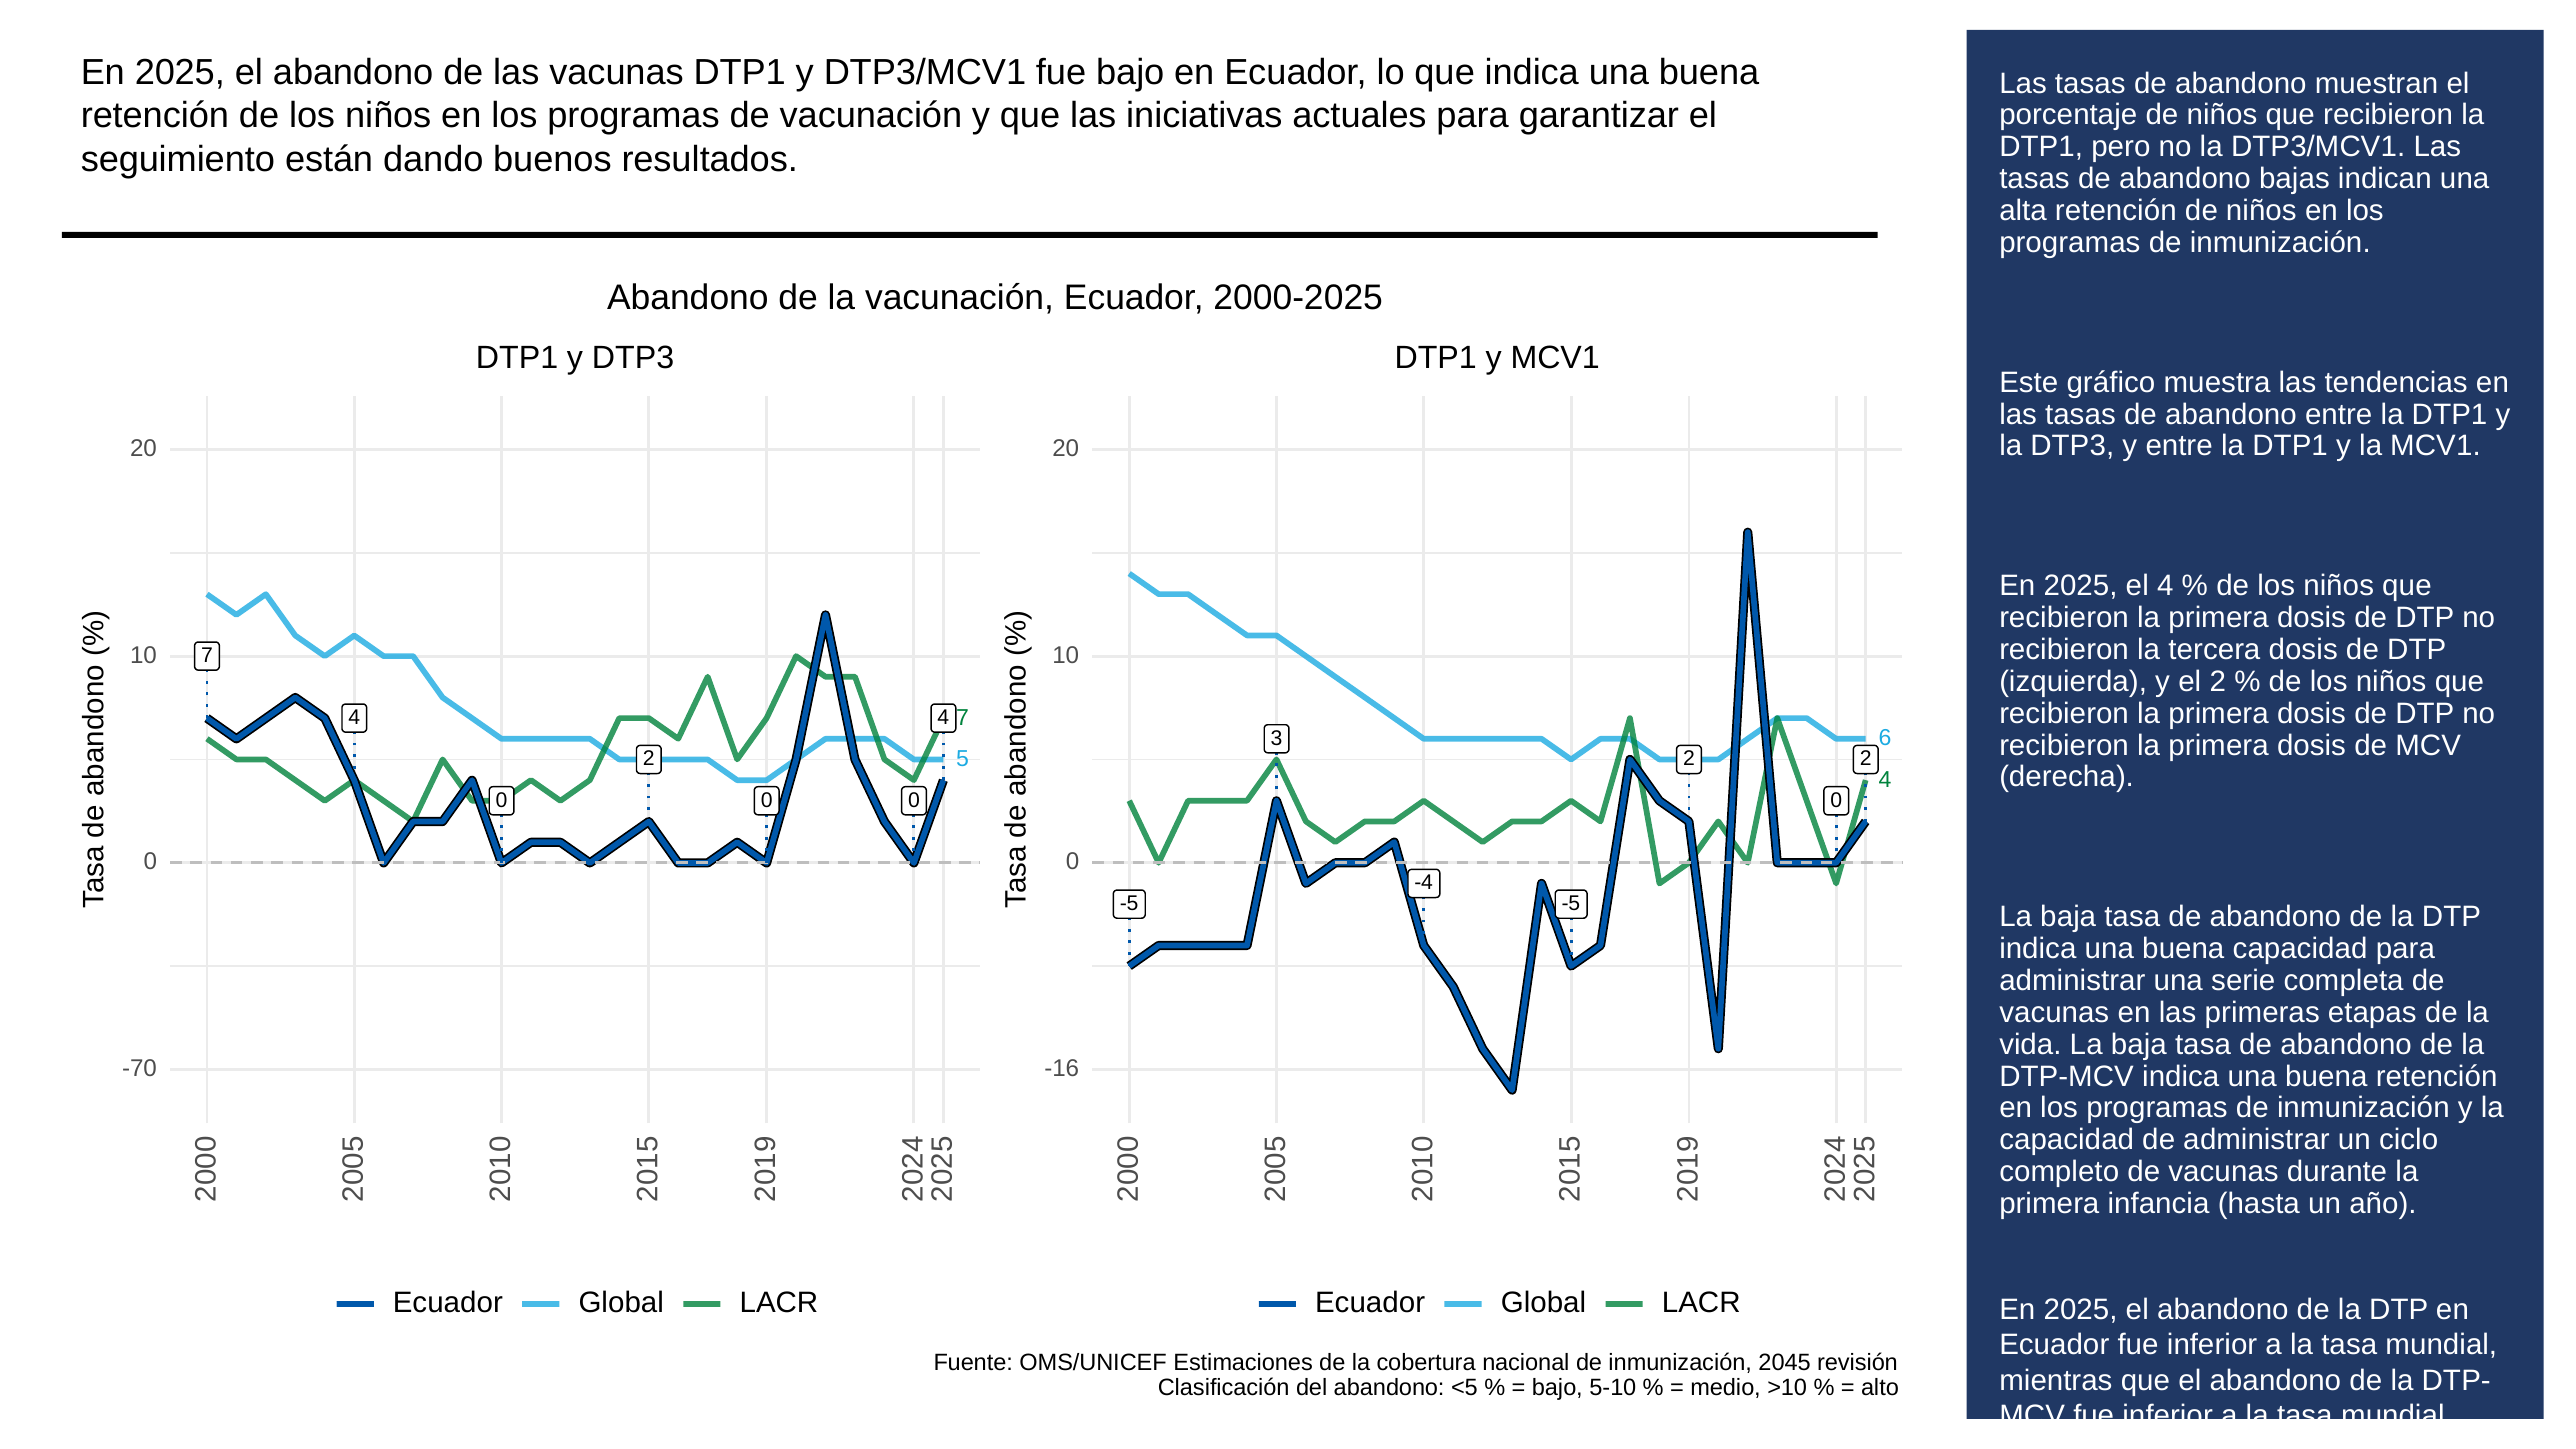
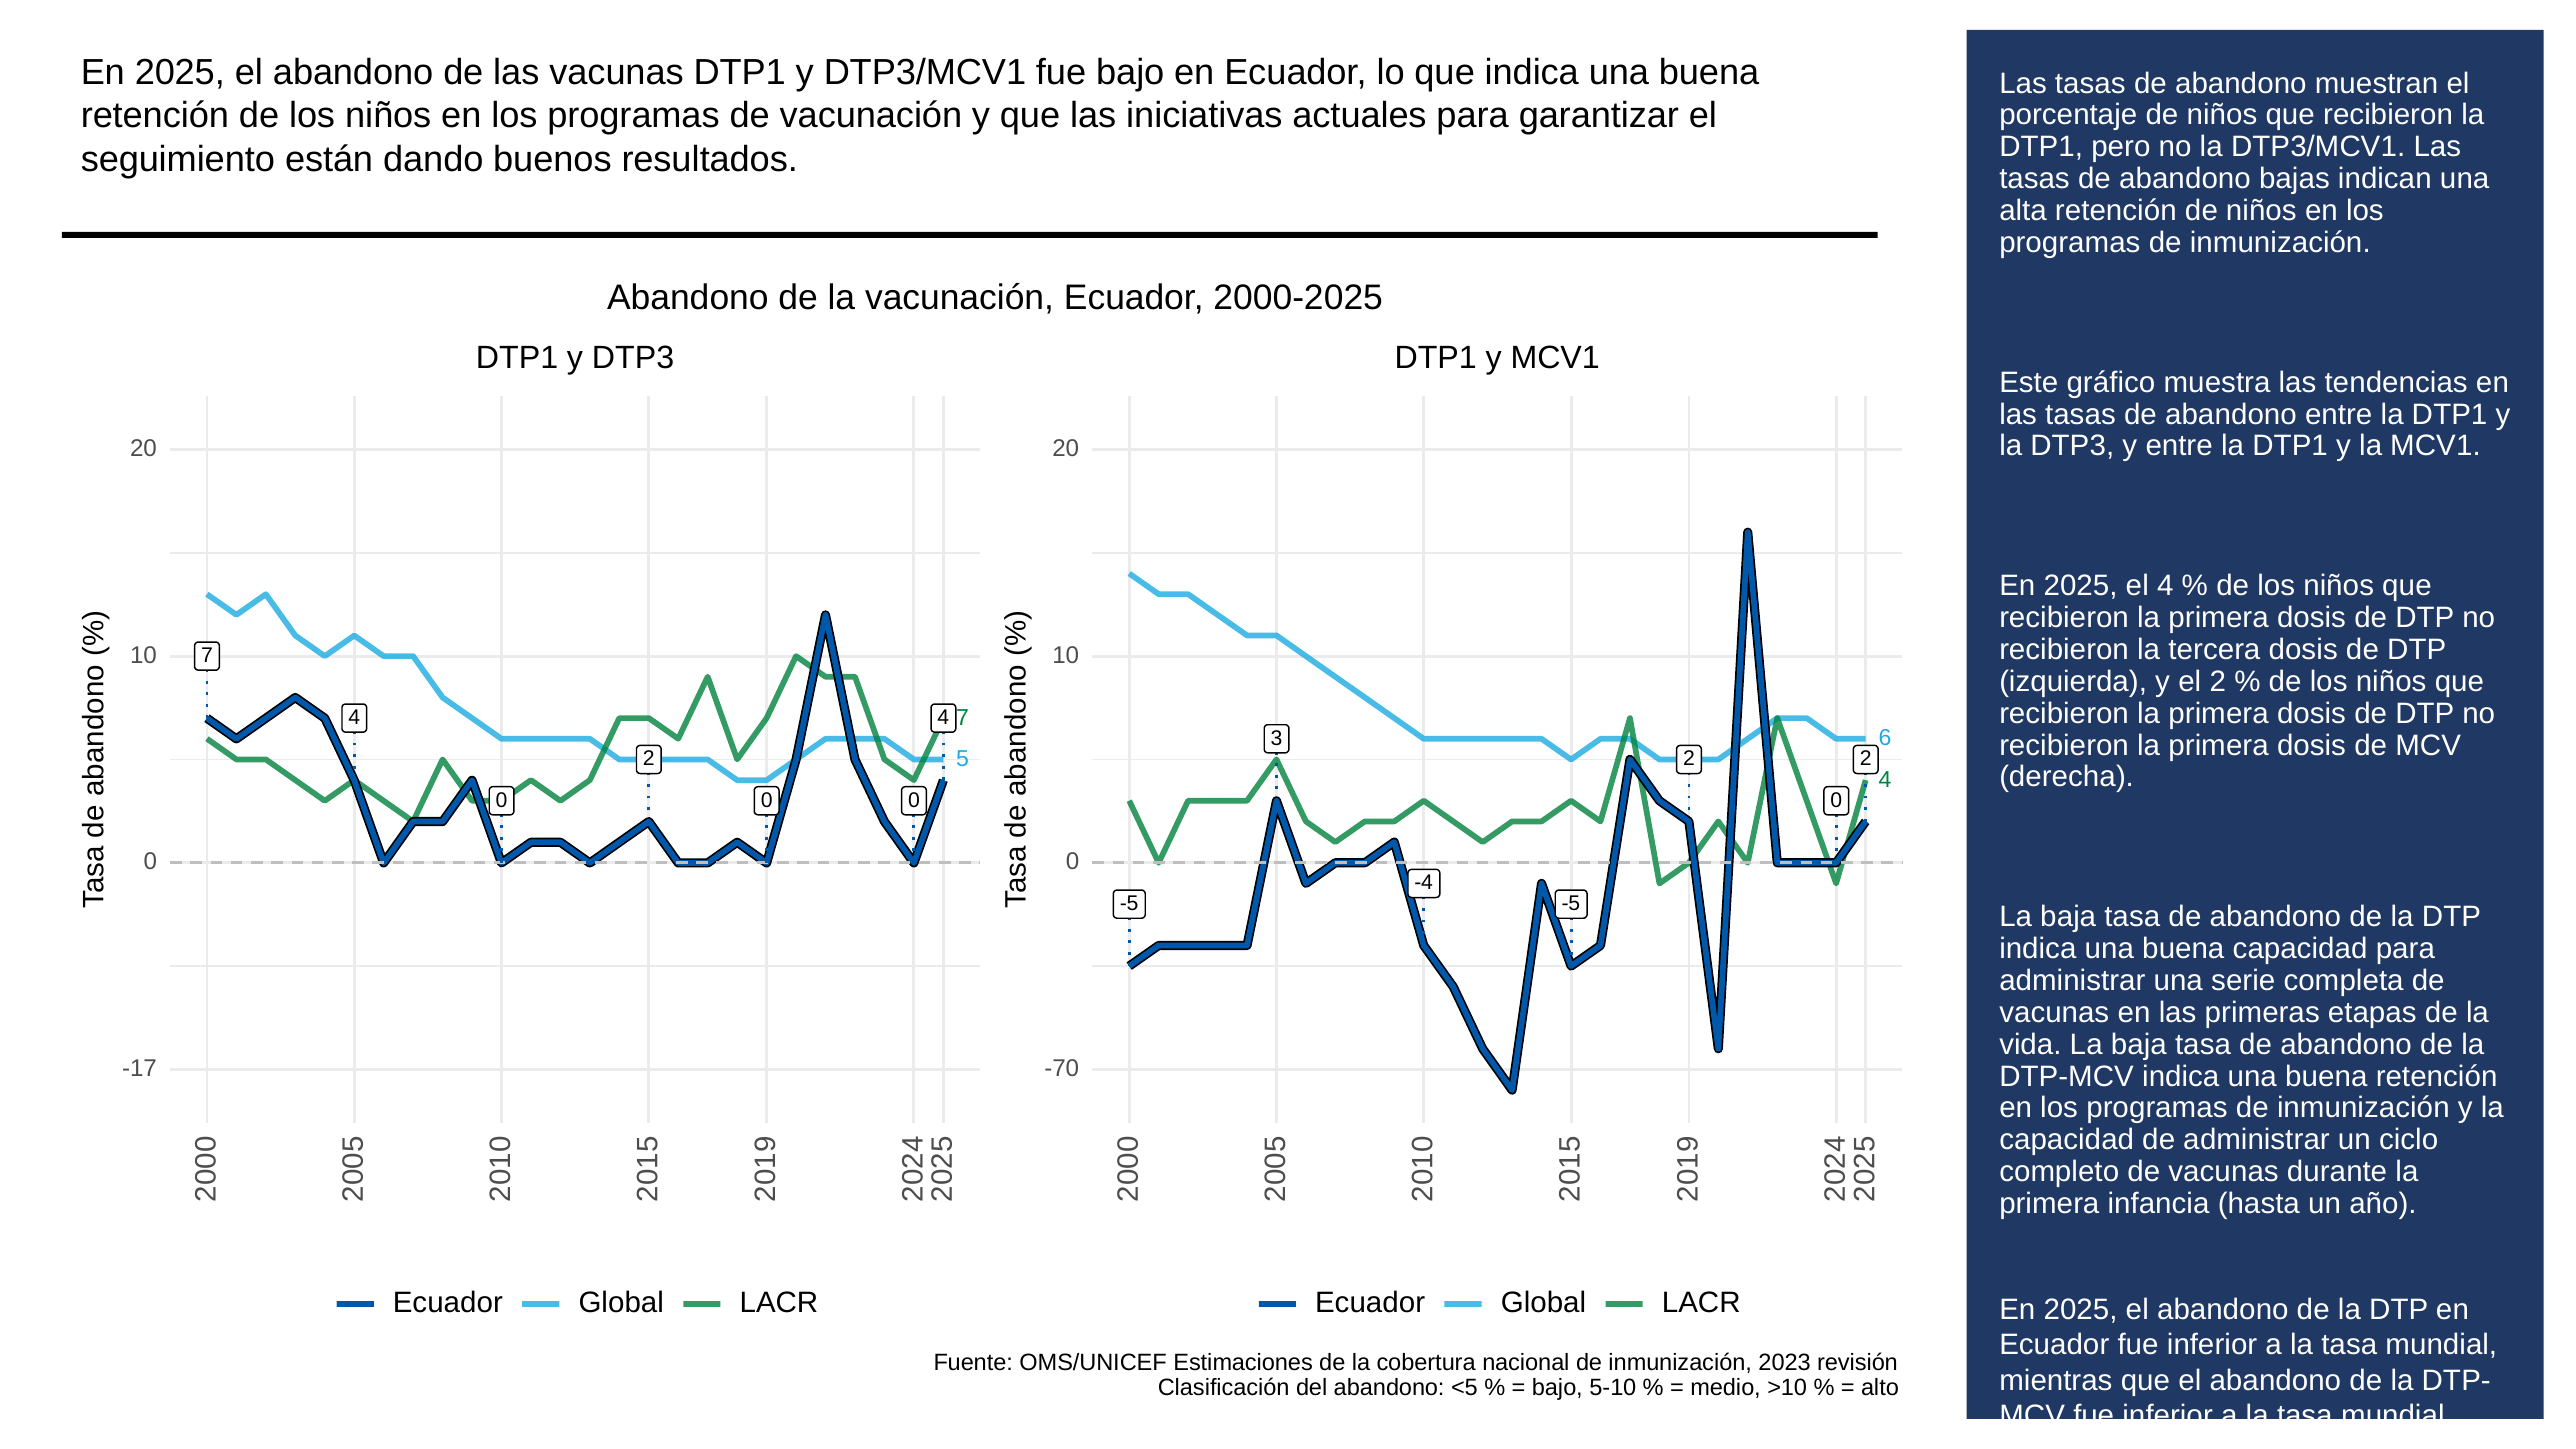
-70: -70 -> -17
-16: -16 -> -70
2045: 2045 -> 2023
